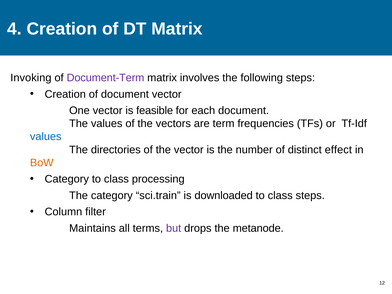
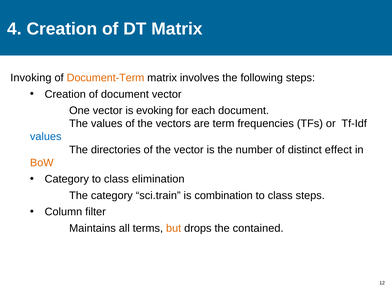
Document-Term colour: purple -> orange
feasible: feasible -> evoking
processing: processing -> elimination
downloaded: downloaded -> combination
but colour: purple -> orange
metanode: metanode -> contained
